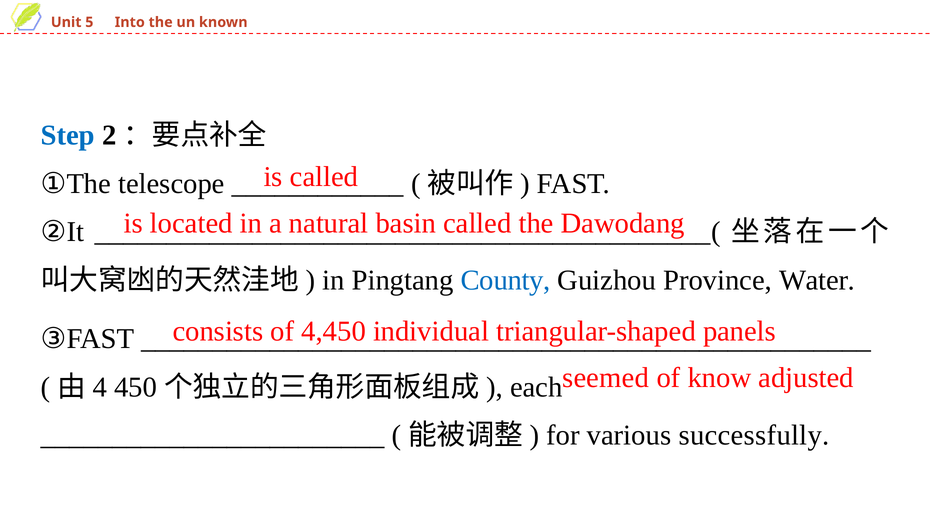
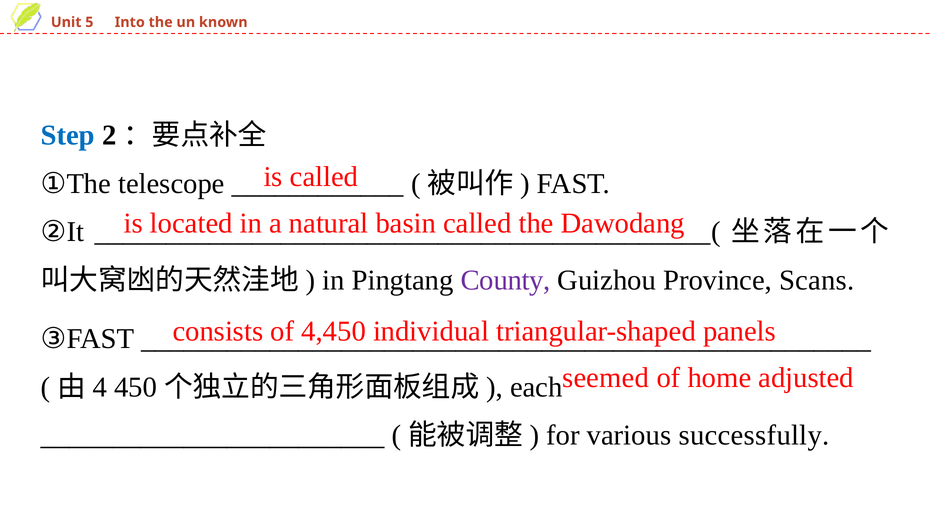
County colour: blue -> purple
Water: Water -> Scans
know: know -> home
